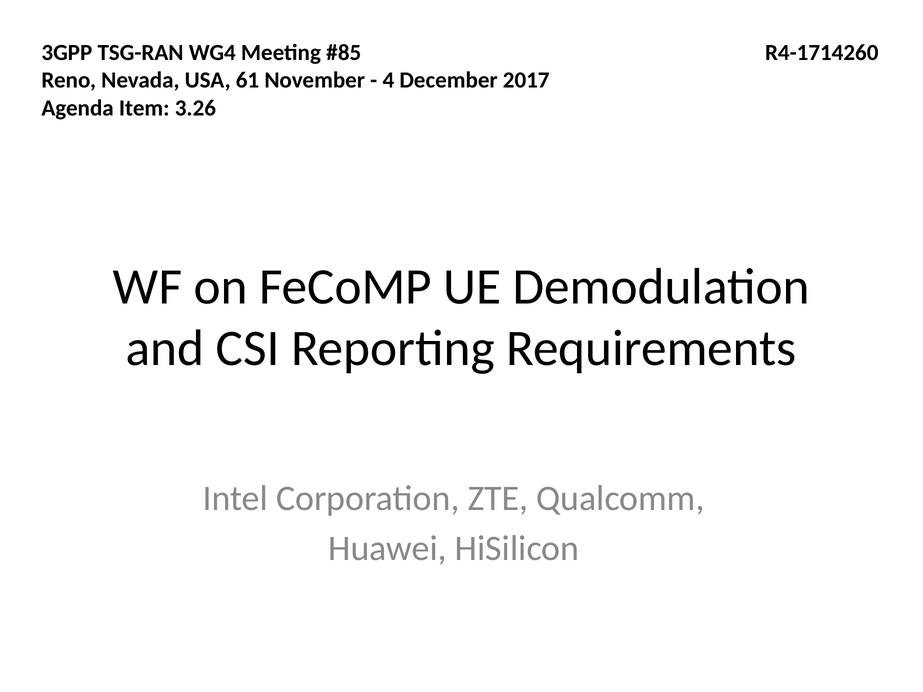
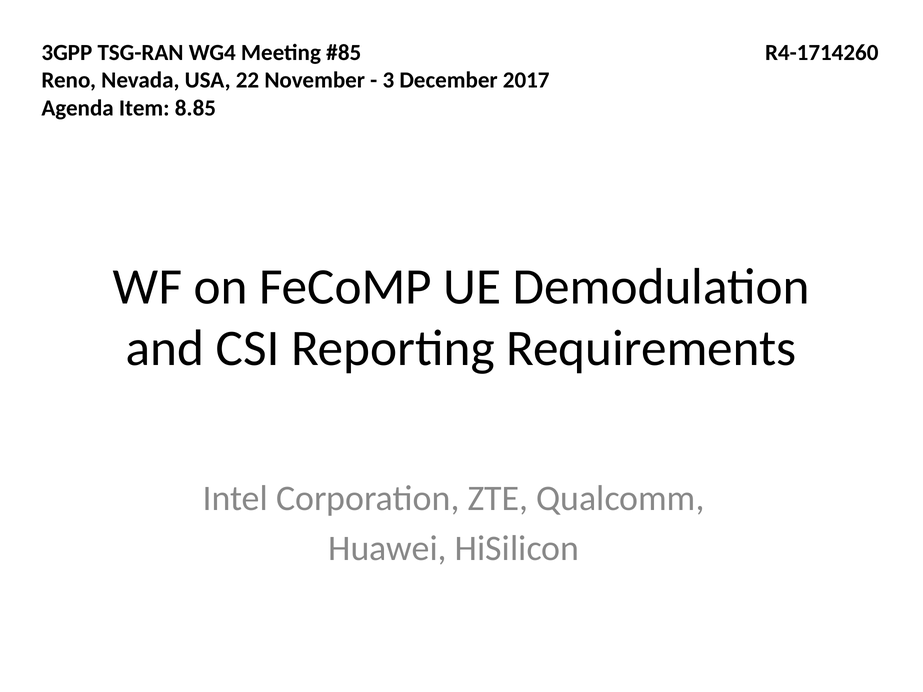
61: 61 -> 22
4: 4 -> 3
3.26: 3.26 -> 8.85
